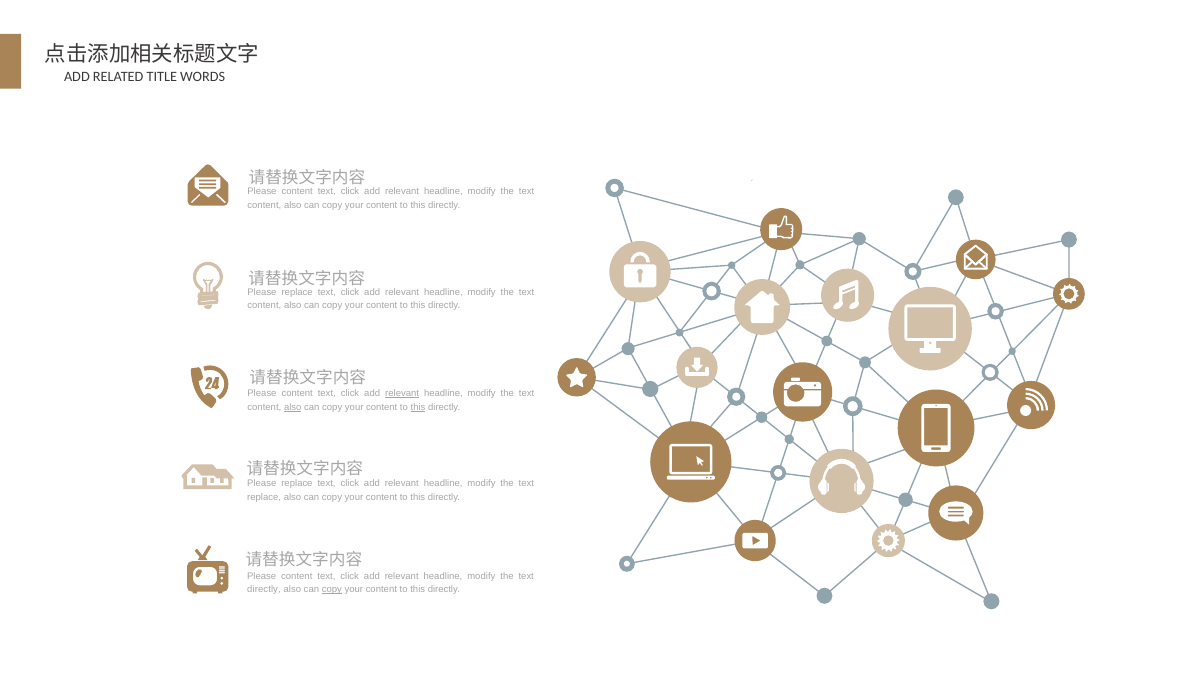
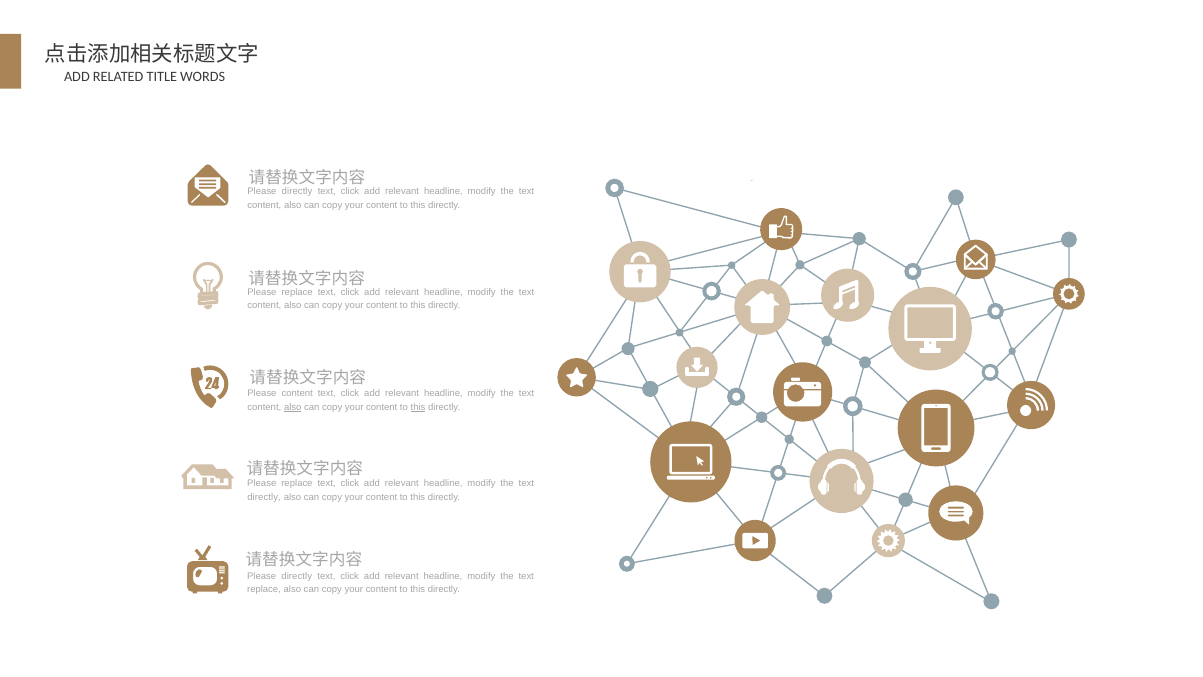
content at (297, 191): content -> directly
relevant at (402, 393) underline: present -> none
replace at (264, 497): replace -> directly
content at (297, 576): content -> directly
directly at (264, 589): directly -> replace
copy at (332, 589) underline: present -> none
